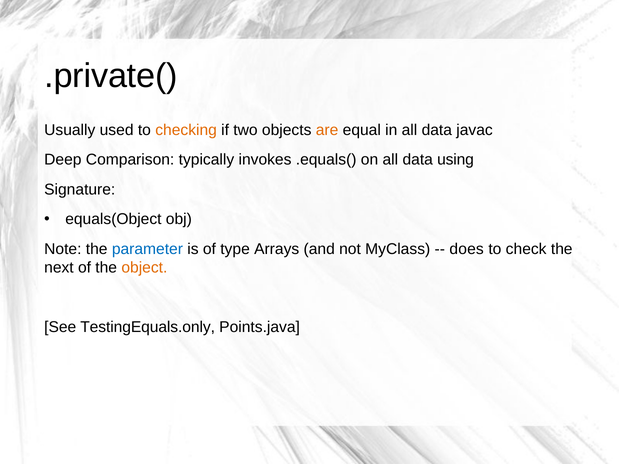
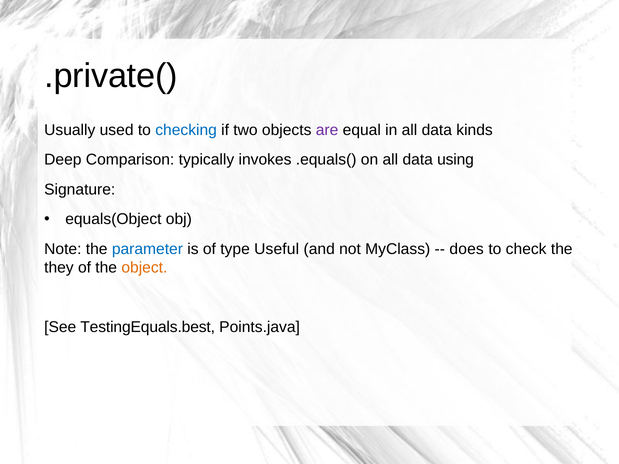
checking colour: orange -> blue
are colour: orange -> purple
javac: javac -> kinds
Arrays: Arrays -> Useful
next: next -> they
TestingEquals.only: TestingEquals.only -> TestingEquals.best
